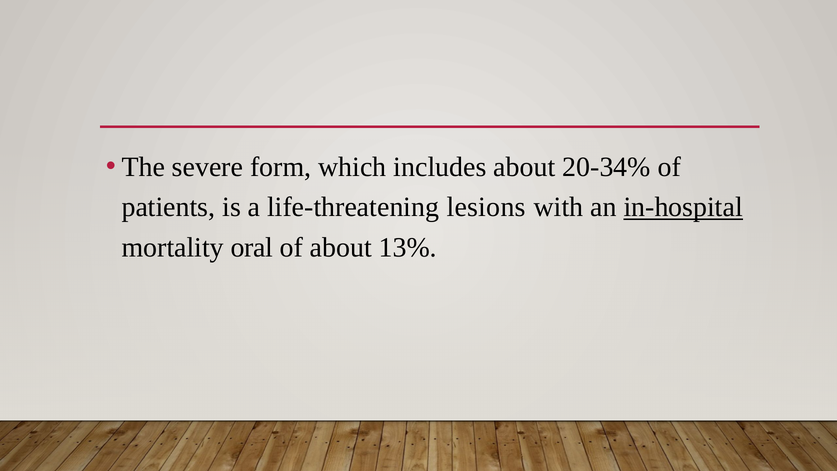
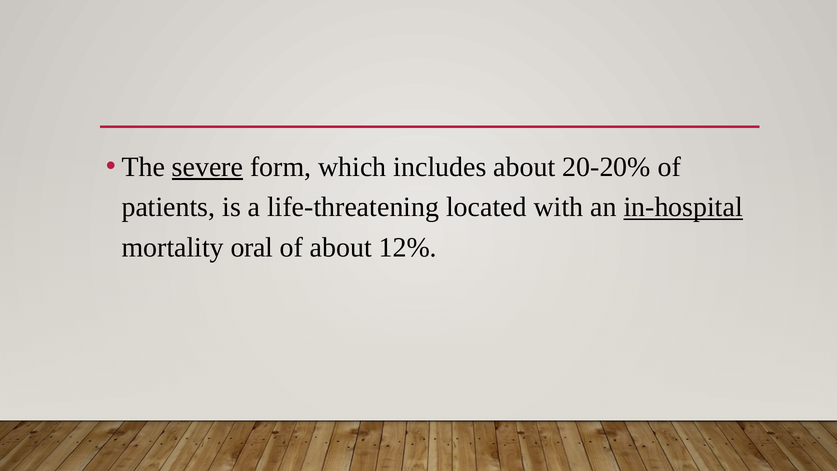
severe underline: none -> present
20-34%: 20-34% -> 20-20%
lesions: lesions -> located
13%: 13% -> 12%
